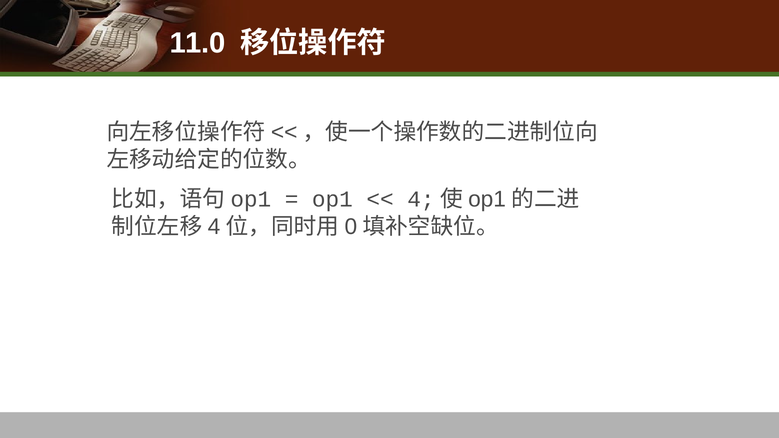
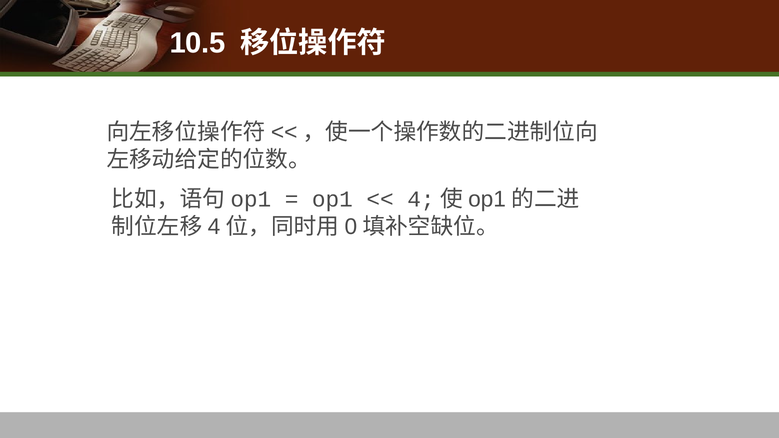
11.0: 11.0 -> 10.5
